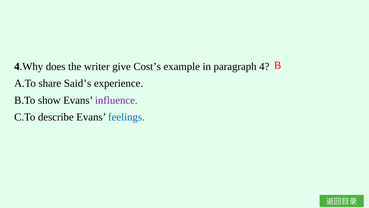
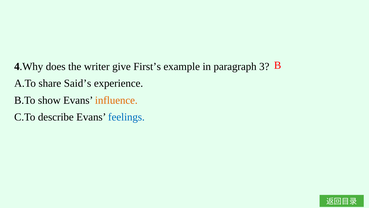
Cost’s: Cost’s -> First’s
4: 4 -> 3
influence colour: purple -> orange
